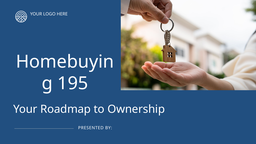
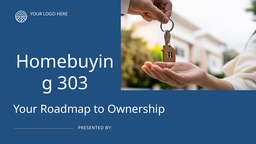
195: 195 -> 303
